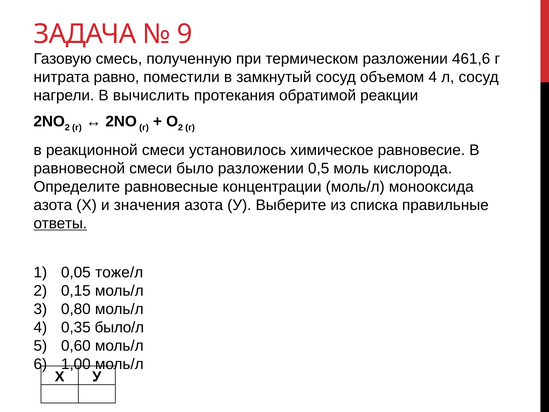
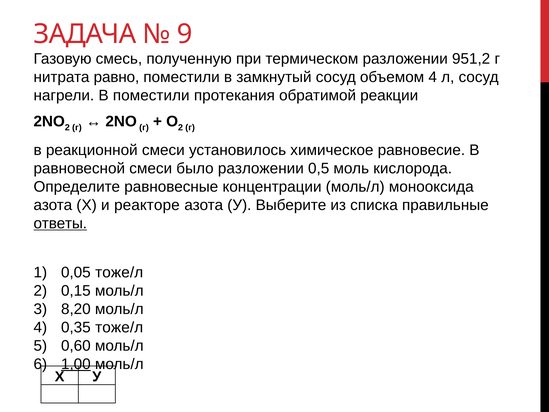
461,6: 461,6 -> 951,2
В вычислить: вычислить -> поместили
значения: значения -> реакторе
0,80: 0,80 -> 8,20
0,35 было/л: было/л -> тоже/л
1,00 underline: none -> present
